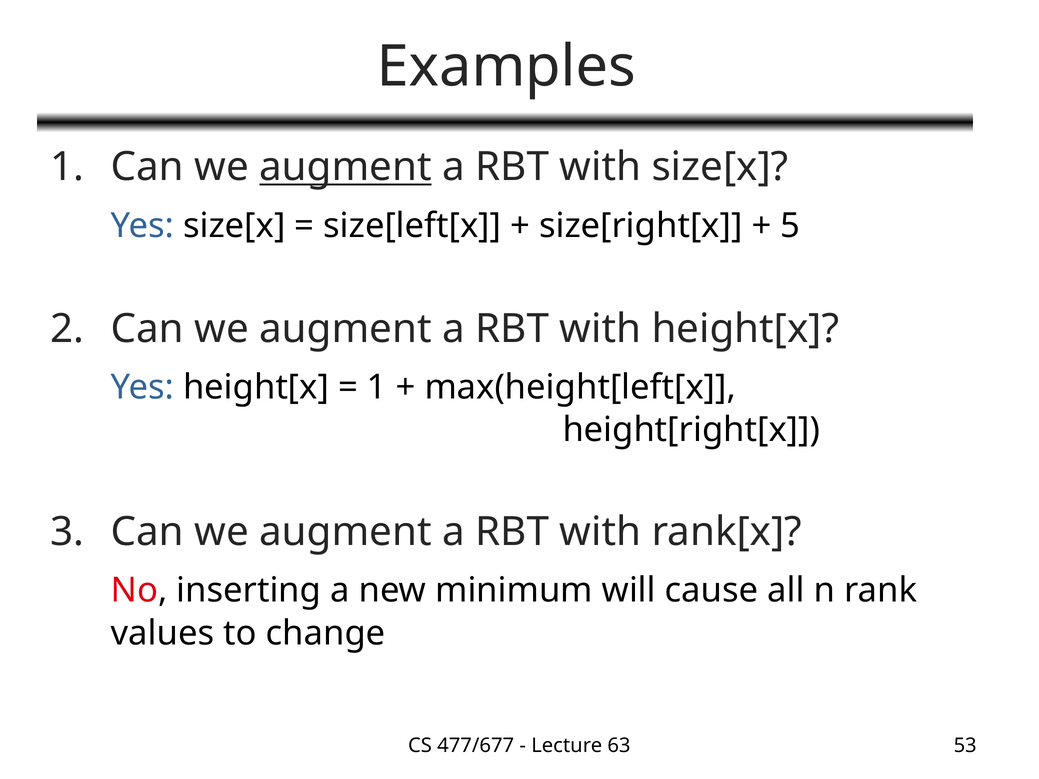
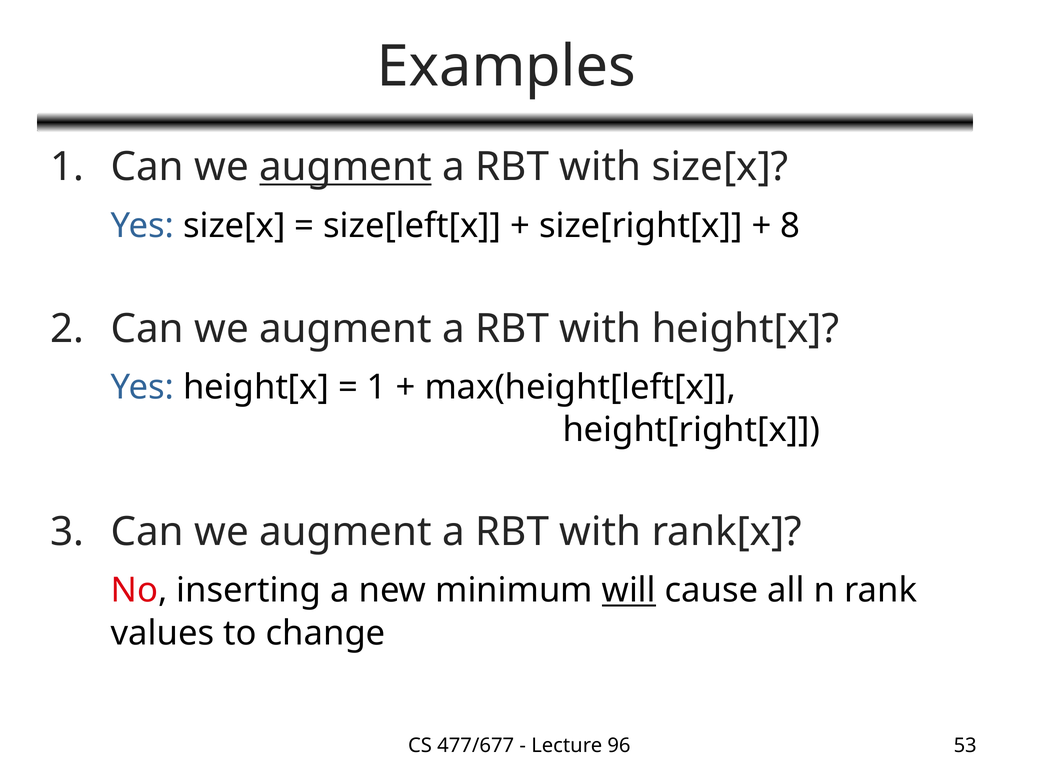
5: 5 -> 8
will underline: none -> present
63: 63 -> 96
